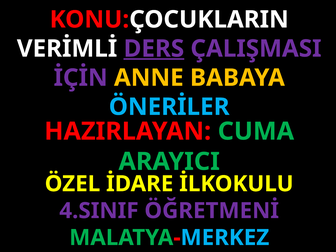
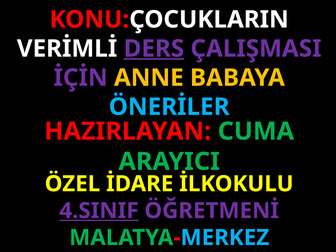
4.SINIF underline: none -> present
